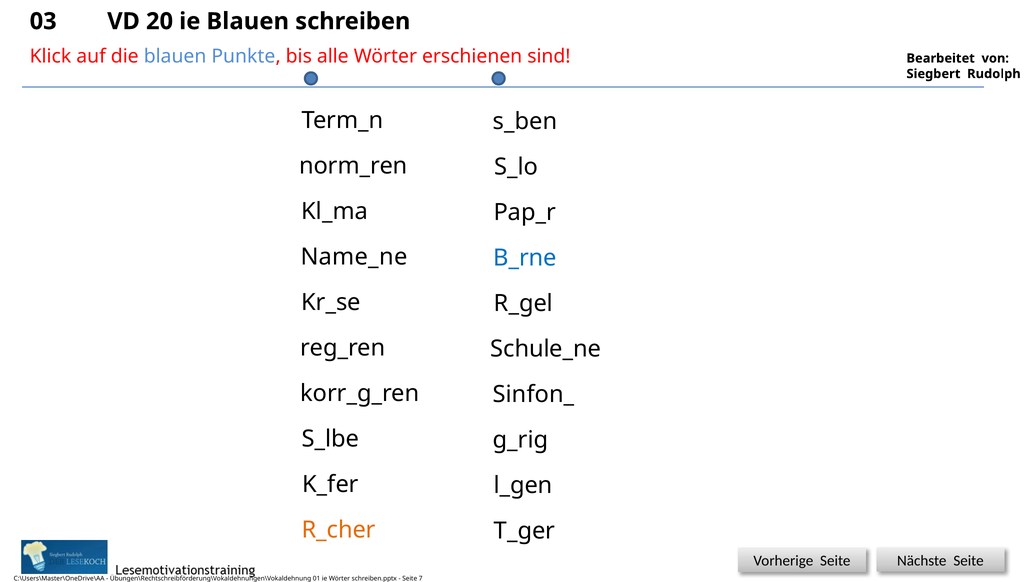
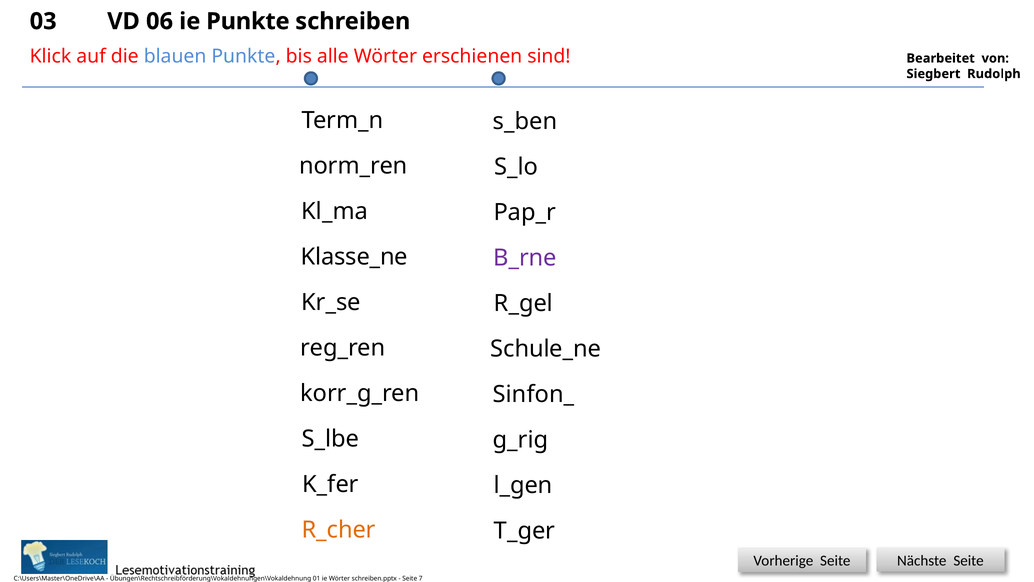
20: 20 -> 06
ie Blauen: Blauen -> Punkte
Name_ne: Name_ne -> Klasse_ne
B_rne colour: blue -> purple
